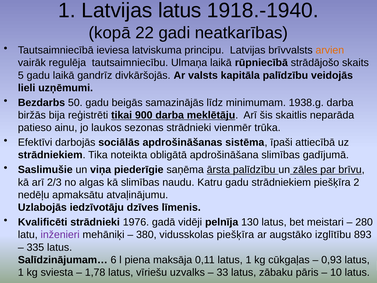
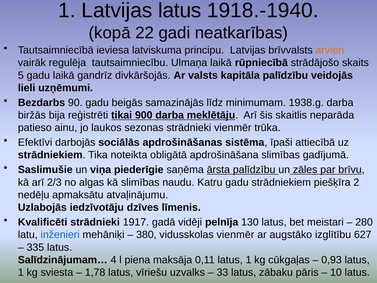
50: 50 -> 90
1976: 1976 -> 1917
inženieri colour: purple -> blue
vidusskolas piešķīra: piešķīra -> vienmēr
893: 893 -> 627
6: 6 -> 4
